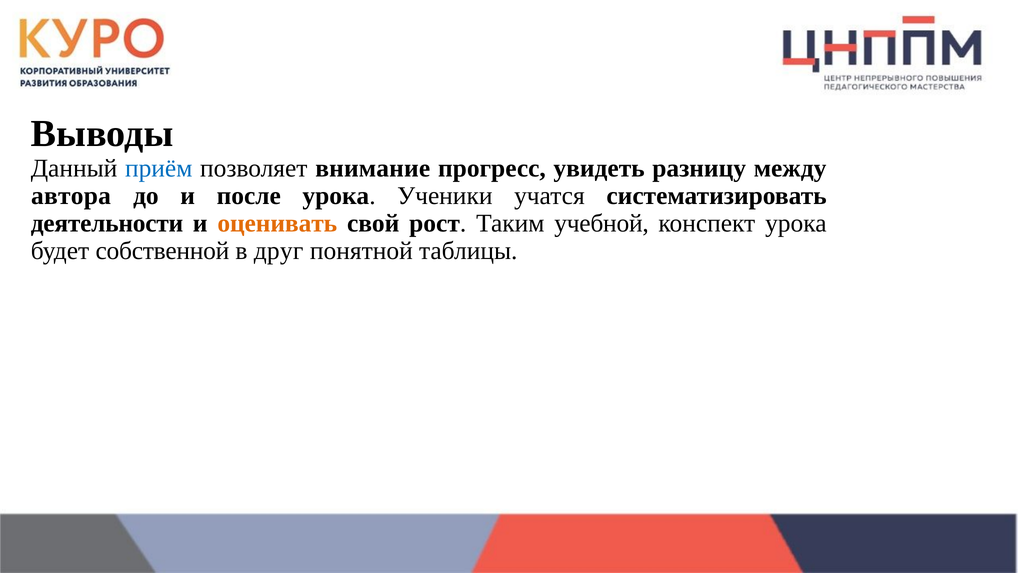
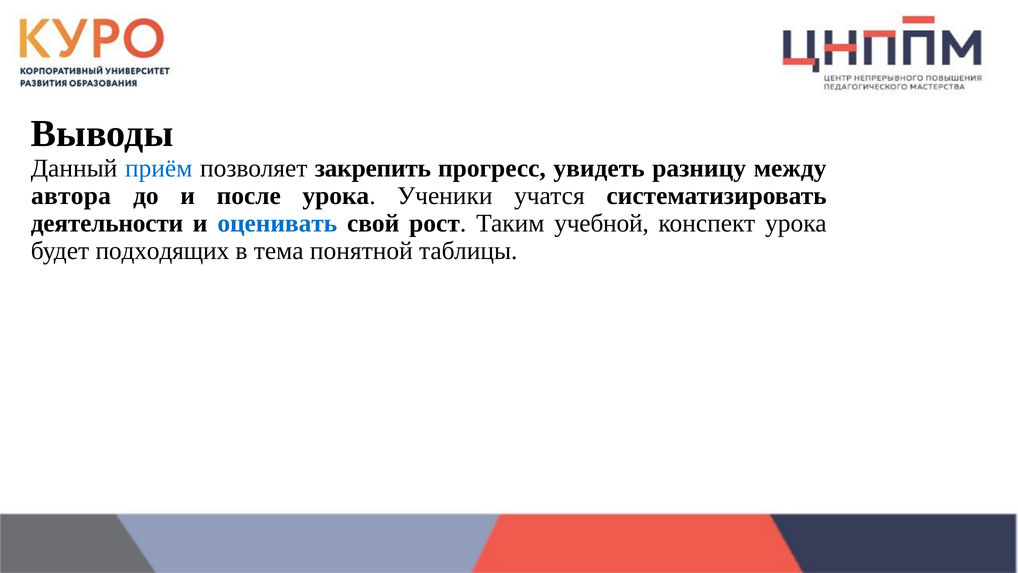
внимание: внимание -> закрепить
оценивать colour: orange -> blue
собственной: собственной -> подходящих
друг: друг -> тема
